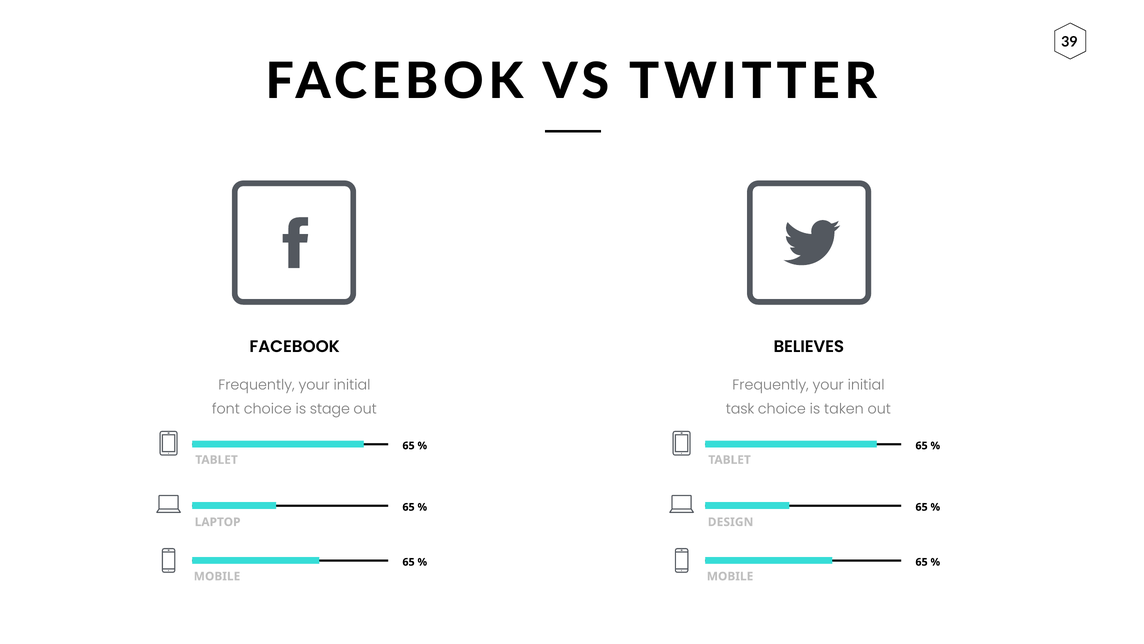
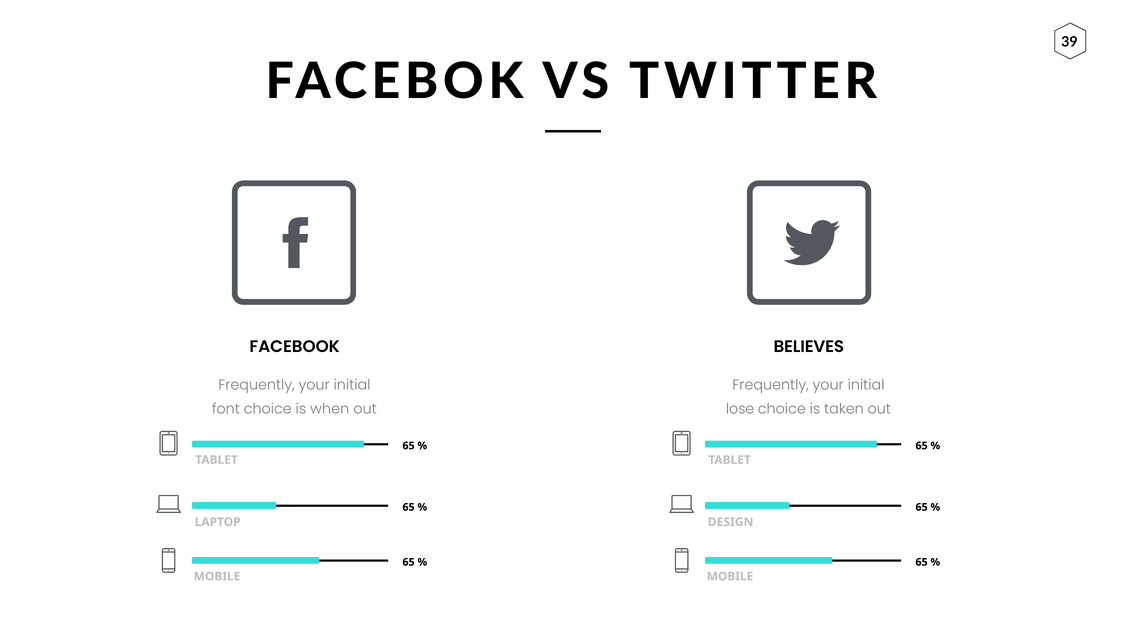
stage: stage -> when
task: task -> lose
